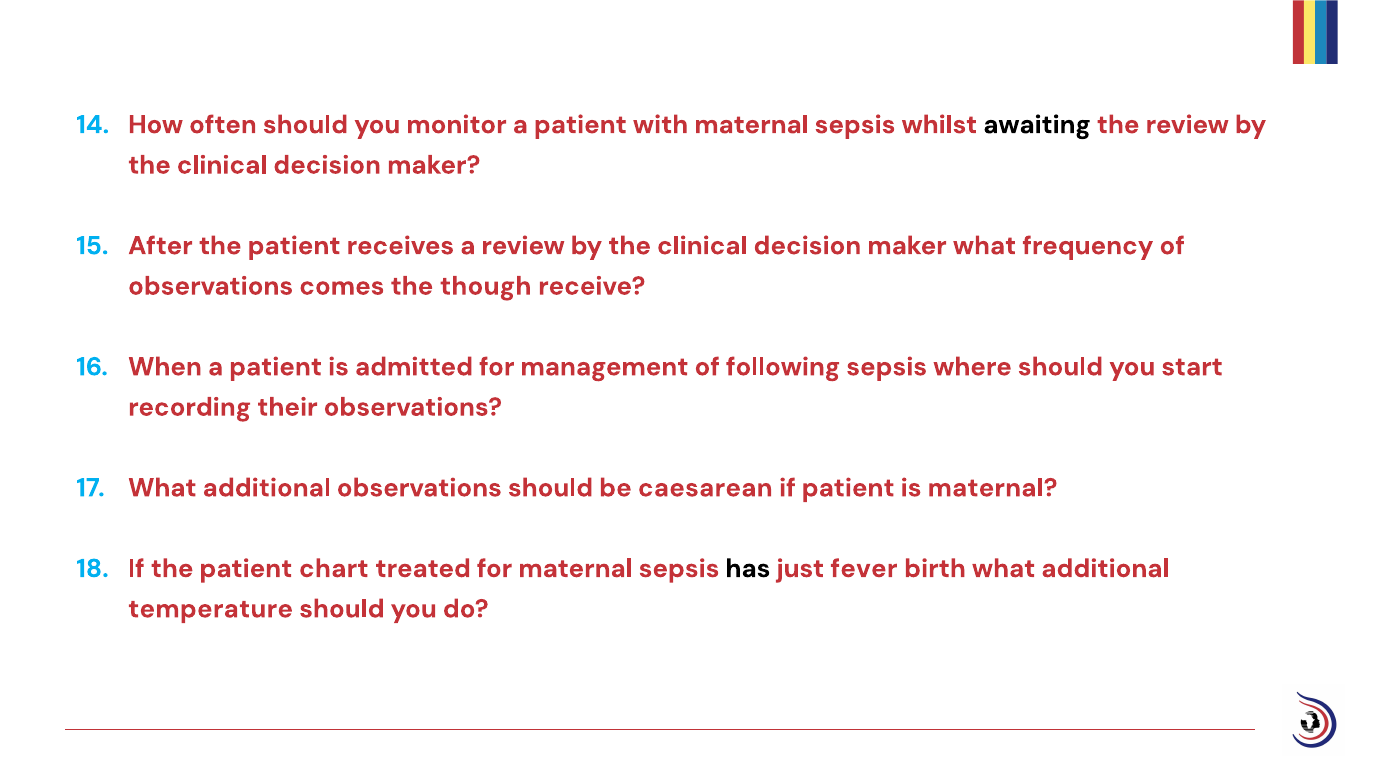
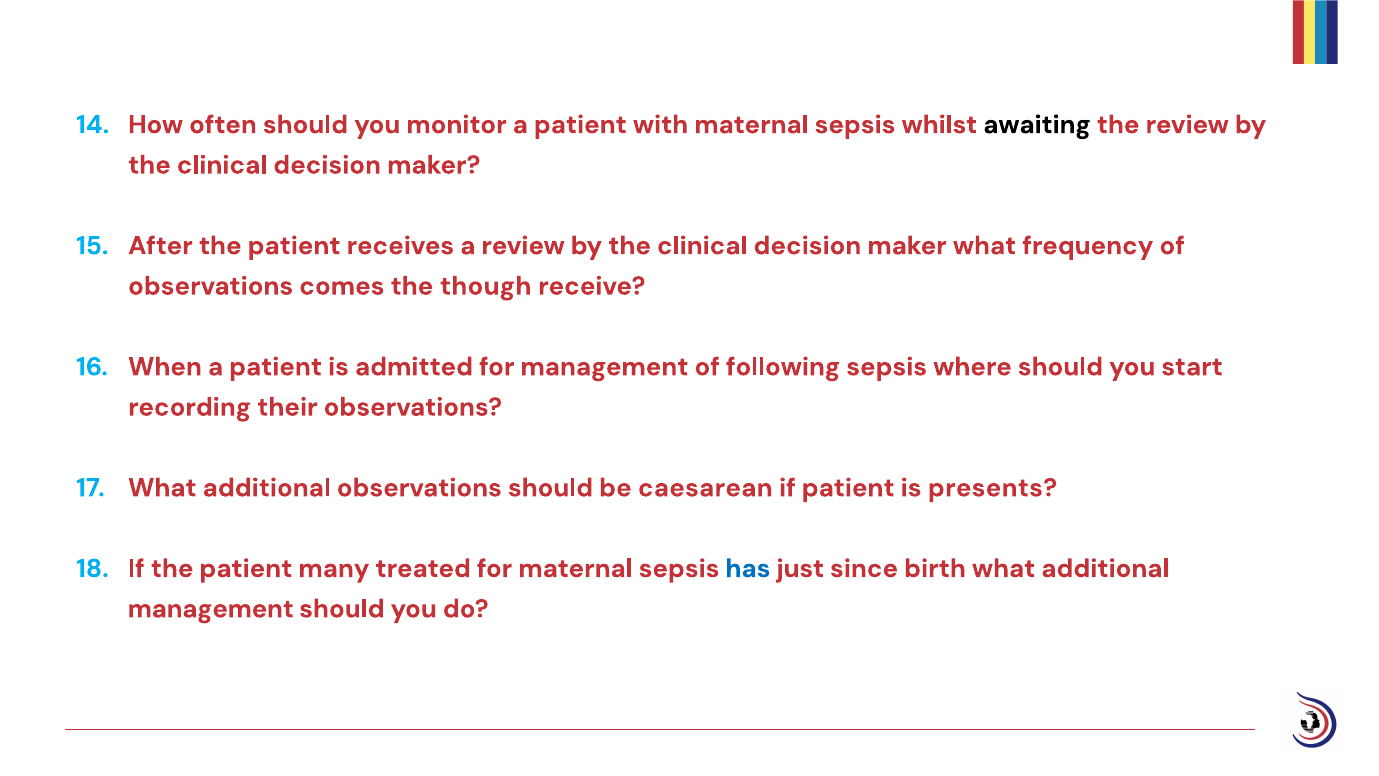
is maternal: maternal -> presents
chart: chart -> many
has colour: black -> blue
fever: fever -> since
temperature at (211, 609): temperature -> management
